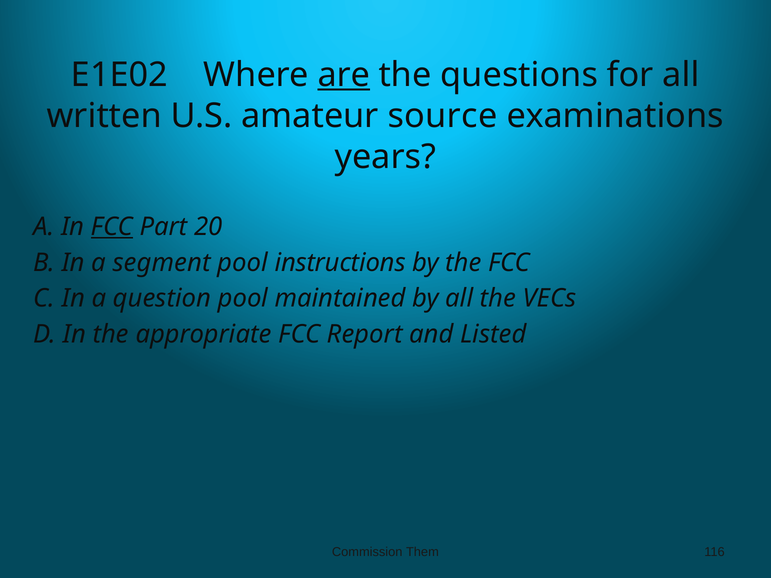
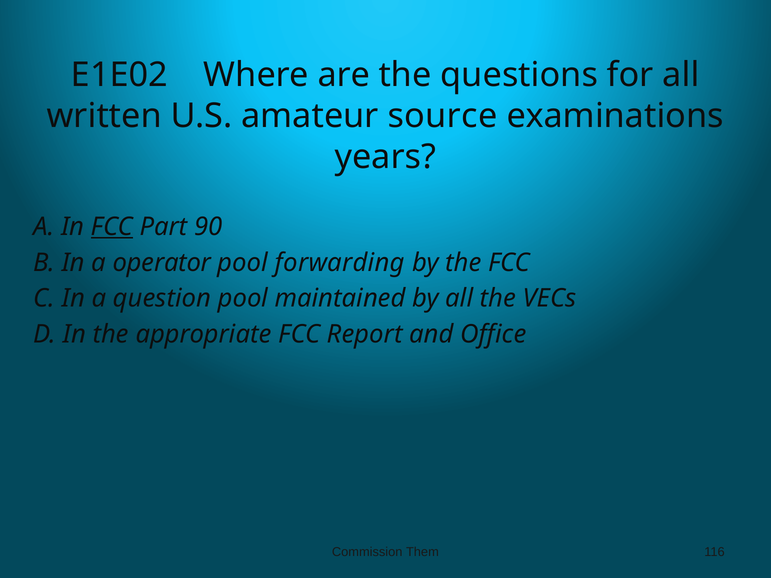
are underline: present -> none
20: 20 -> 90
segment: segment -> operator
instructions: instructions -> forwarding
Listed: Listed -> Office
